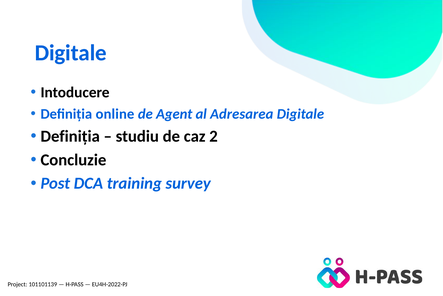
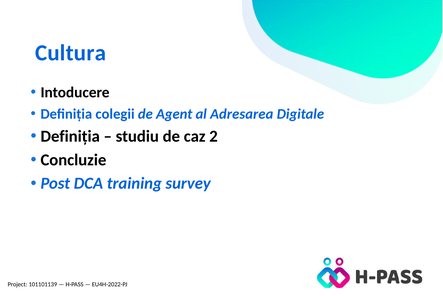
Digitale at (71, 53): Digitale -> Cultura
online: online -> colegii
